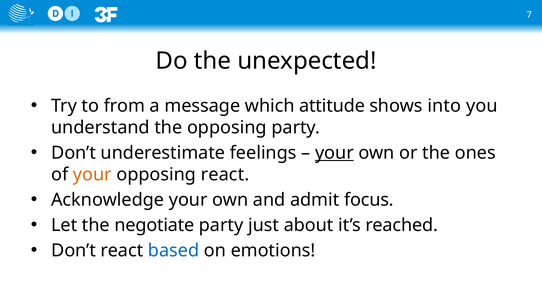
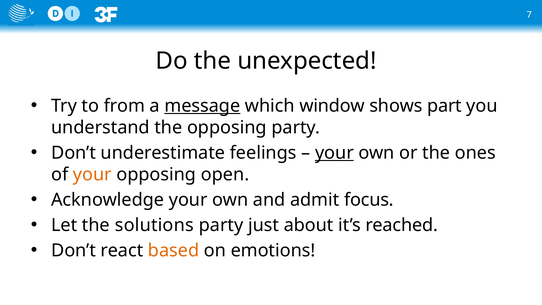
message underline: none -> present
attitude: attitude -> window
into: into -> part
opposing react: react -> open
negotiate: negotiate -> solutions
based colour: blue -> orange
